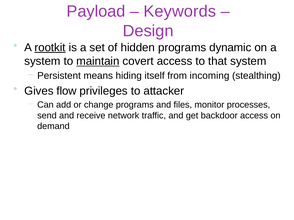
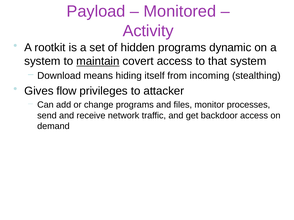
Keywords: Keywords -> Monitored
Design: Design -> Activity
rootkit underline: present -> none
Persistent: Persistent -> Download
